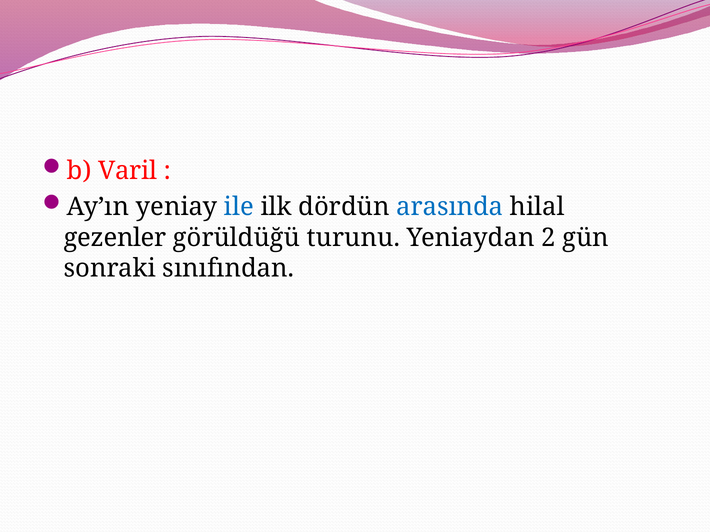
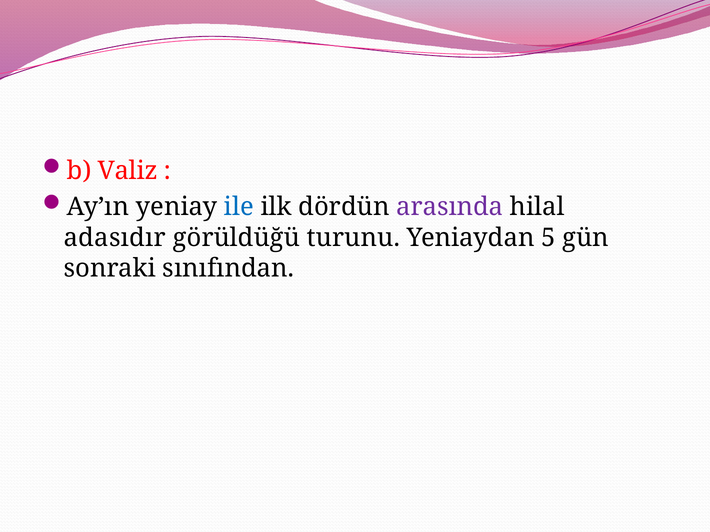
Varil: Varil -> Valiz
arasında colour: blue -> purple
gezenler: gezenler -> adasıdır
2: 2 -> 5
